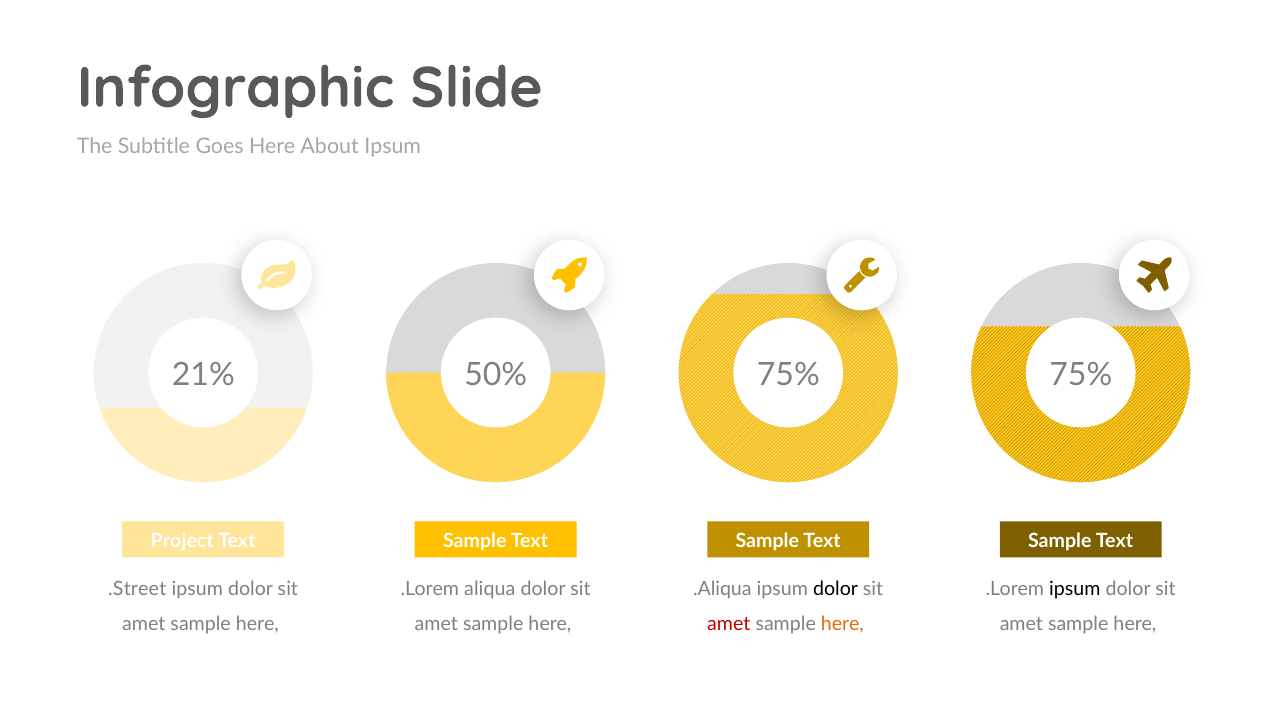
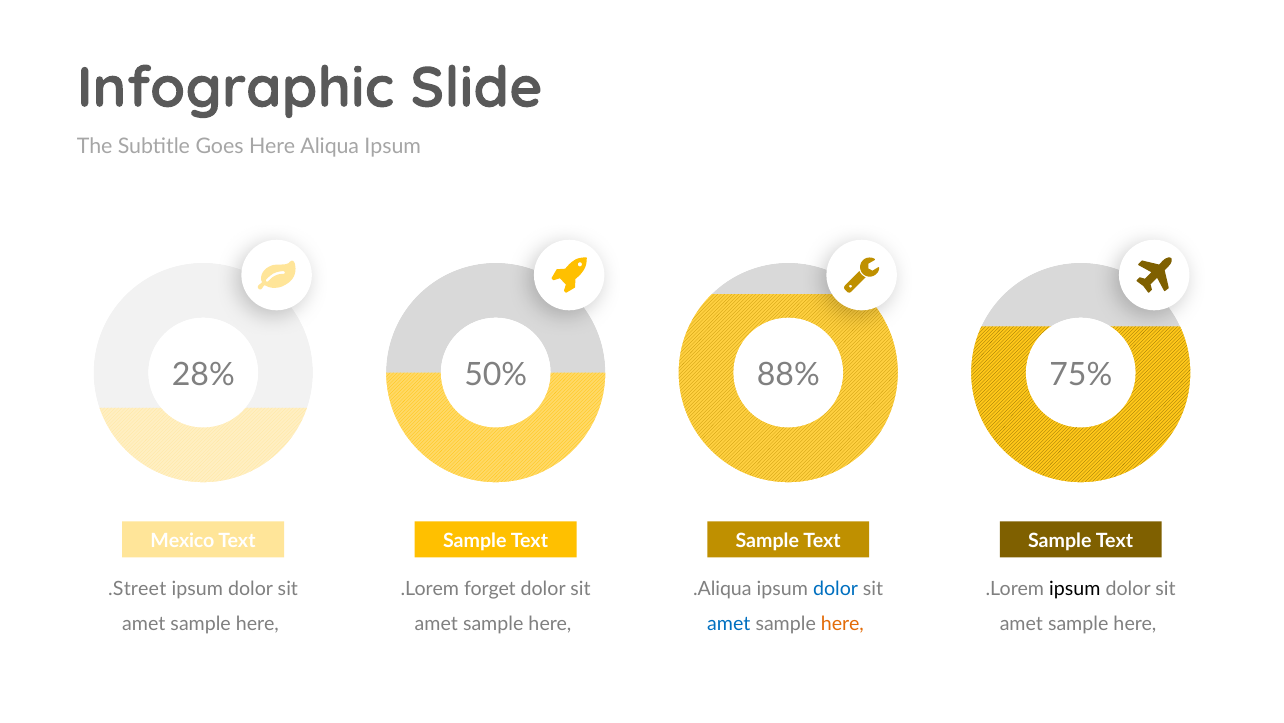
About: About -> Aliqua
21%: 21% -> 28%
50% 75%: 75% -> 88%
Project: Project -> Mexico
aliqua: aliqua -> forget
dolor at (836, 588) colour: black -> blue
amet at (729, 624) colour: red -> blue
